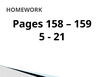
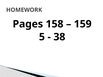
21: 21 -> 38
